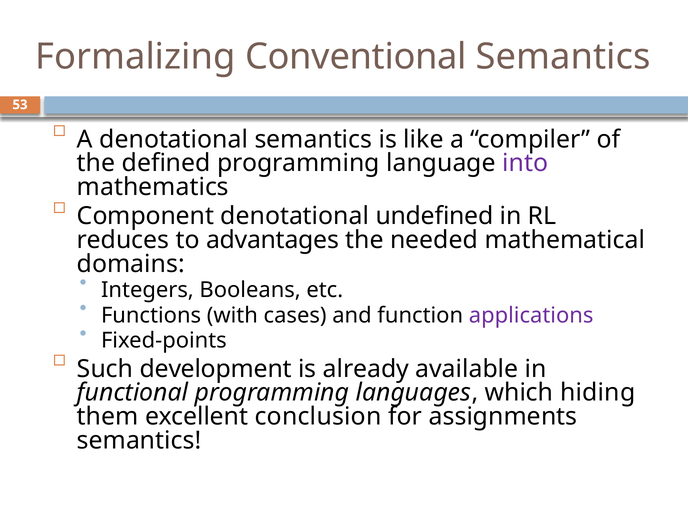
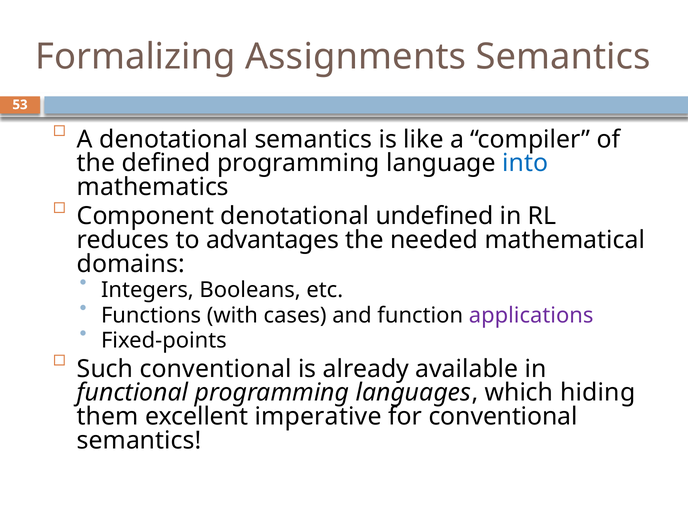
Conventional: Conventional -> Assignments
into colour: purple -> blue
Such development: development -> conventional
conclusion: conclusion -> imperative
for assignments: assignments -> conventional
